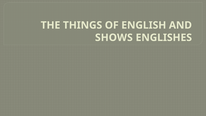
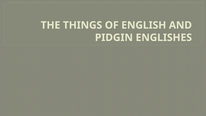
SHOWS: SHOWS -> PIDGIN
